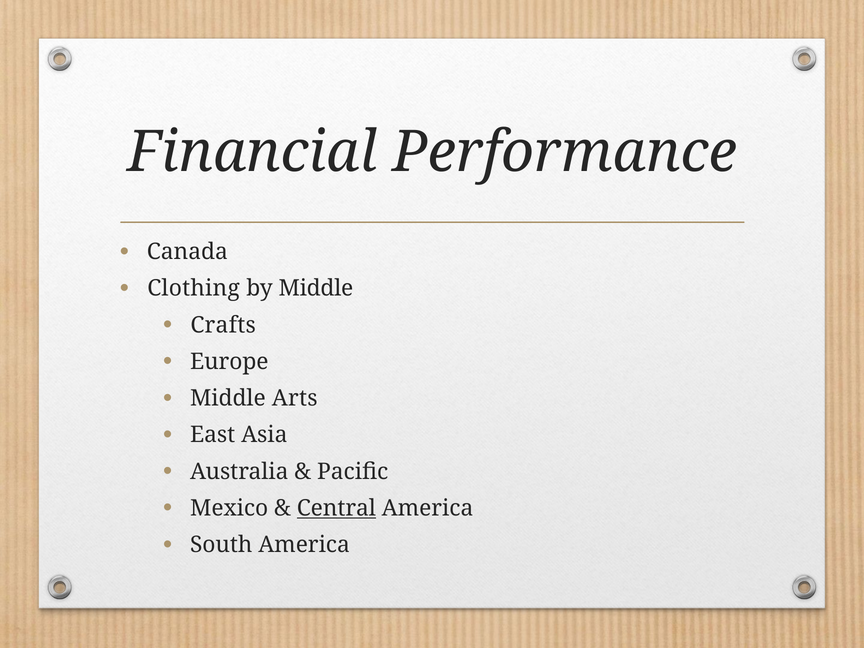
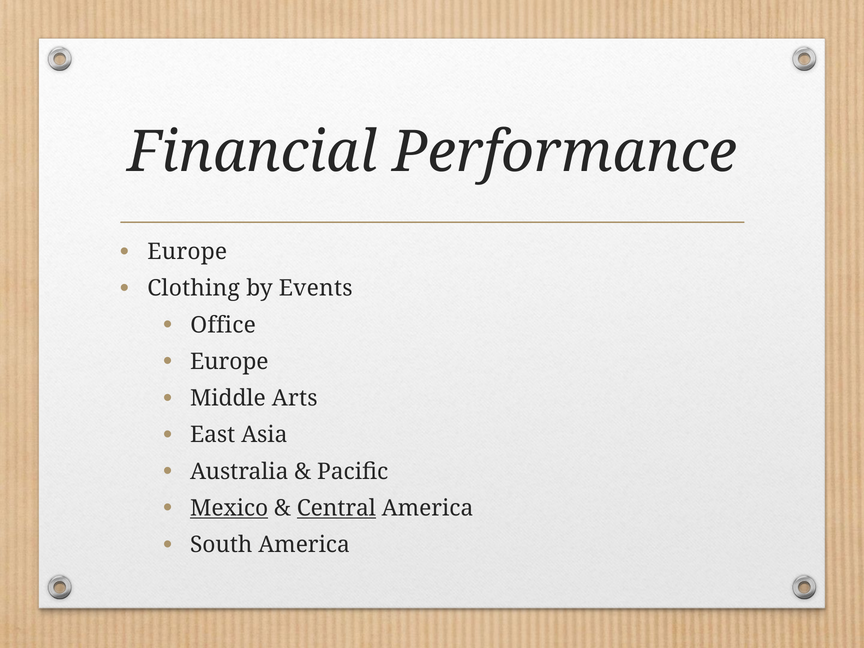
Canada at (187, 252): Canada -> Europe
by Middle: Middle -> Events
Crafts: Crafts -> Office
Mexico underline: none -> present
